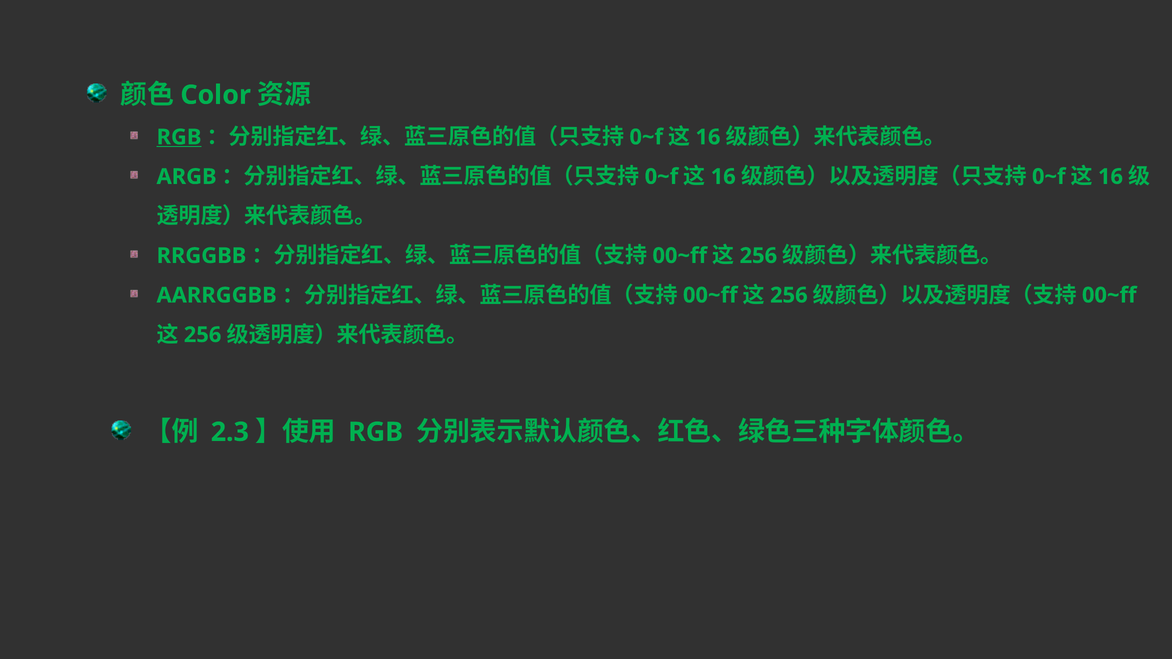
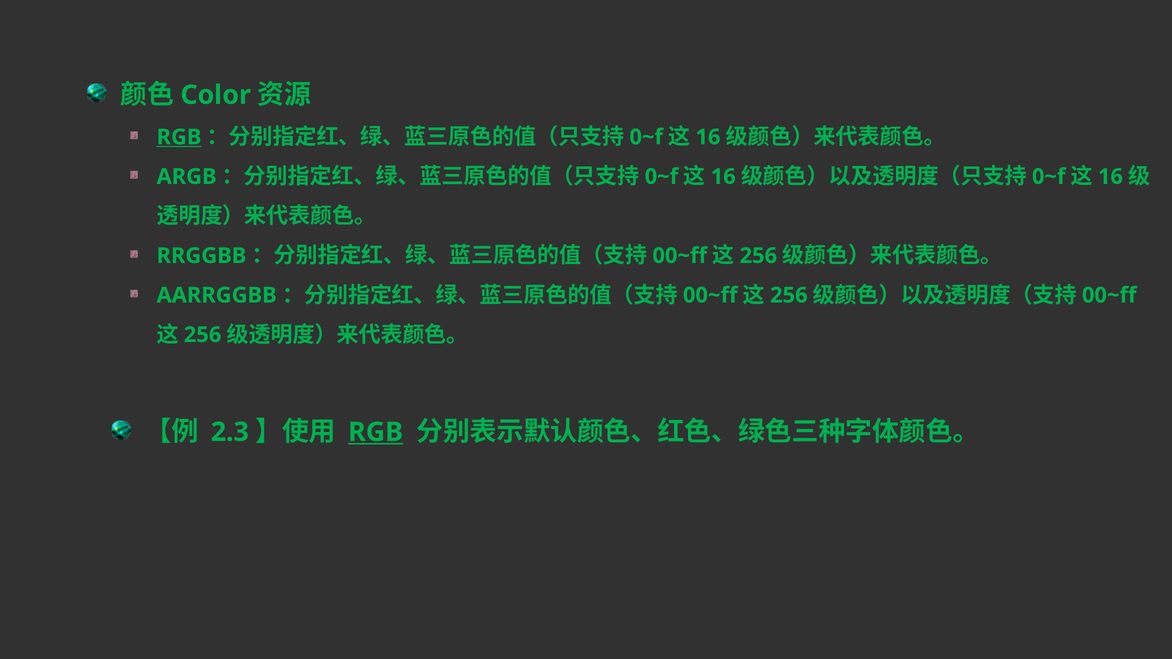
RGB at (376, 432) underline: none -> present
